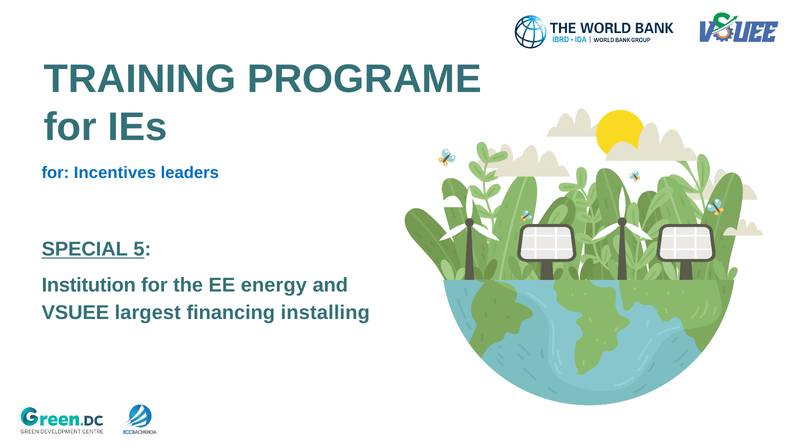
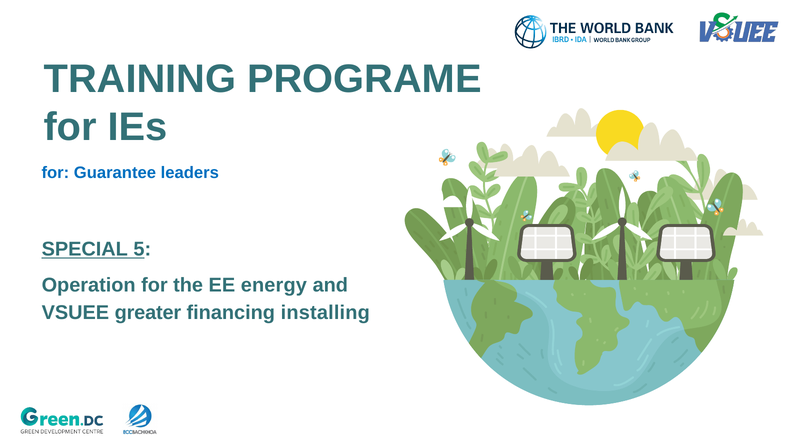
Incentives: Incentives -> Guarantee
Institution: Institution -> Operation
largest: largest -> greater
